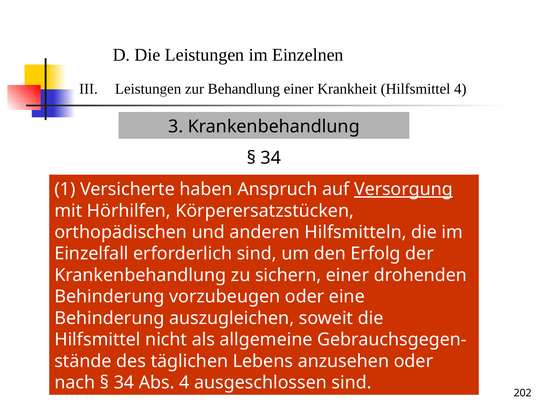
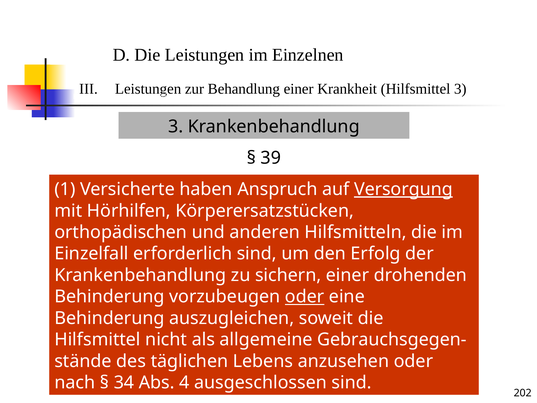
Hilfsmittel 4: 4 -> 3
34 at (271, 158): 34 -> 39
oder at (305, 297) underline: none -> present
